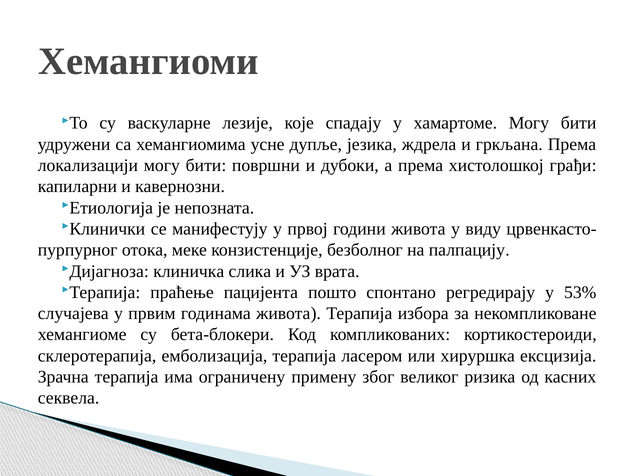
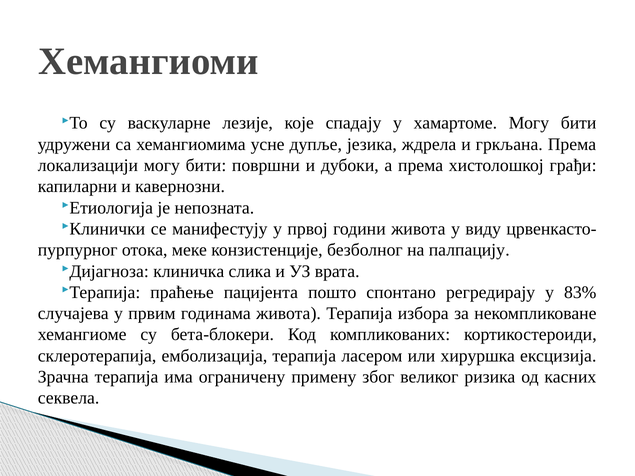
53%: 53% -> 83%
